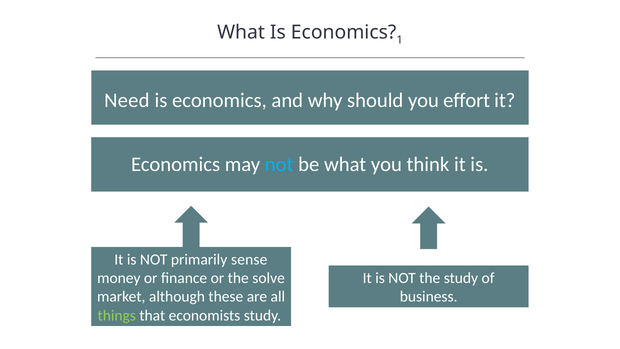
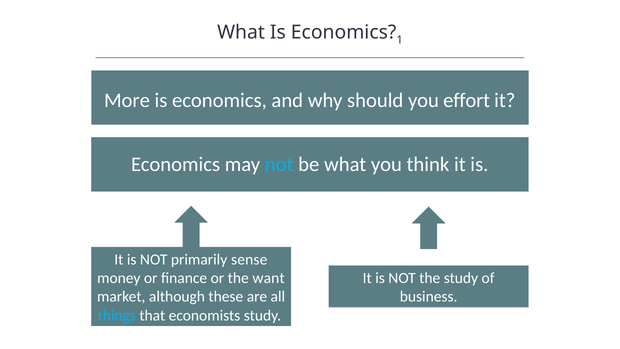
Need: Need -> More
solve: solve -> want
things colour: light green -> light blue
